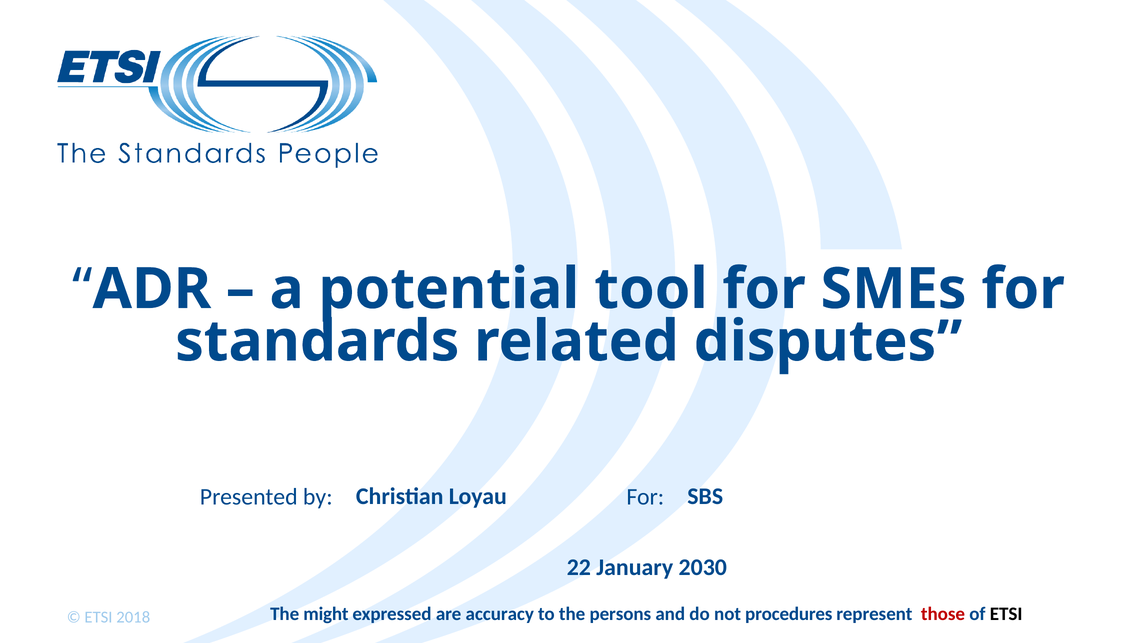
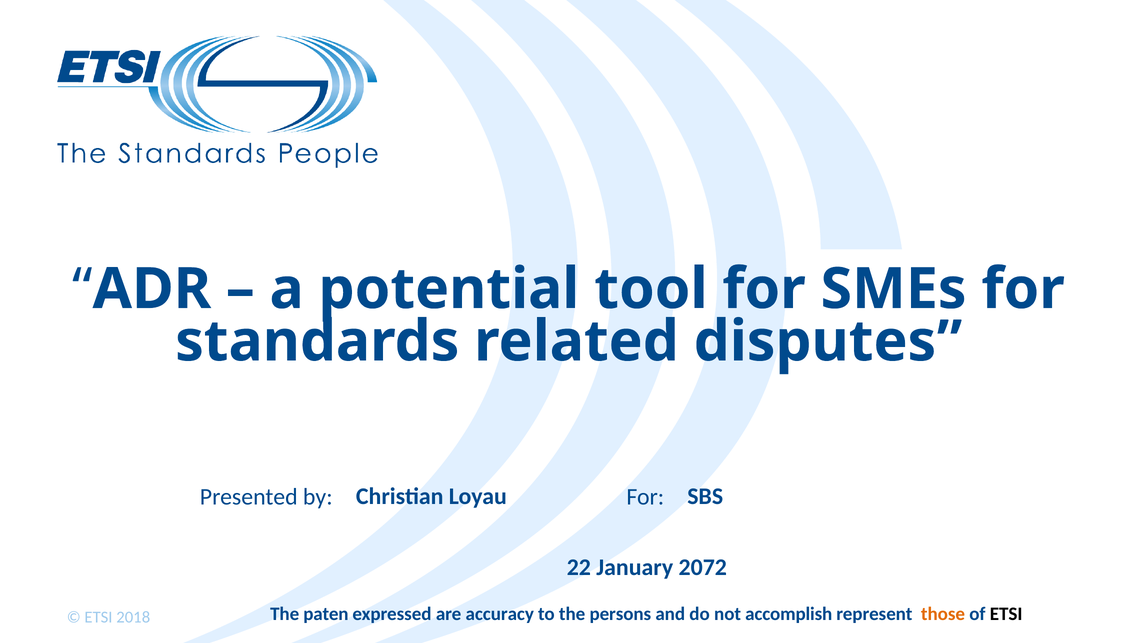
2030: 2030 -> 2072
might: might -> paten
procedures: procedures -> accomplish
those colour: red -> orange
